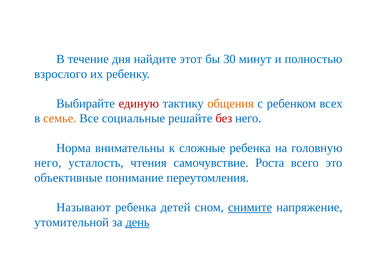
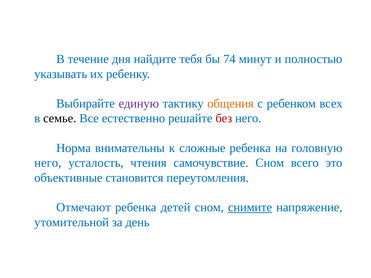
этот: этот -> тебя
30: 30 -> 74
взрослого: взрослого -> указывать
единую colour: red -> purple
семье colour: orange -> black
социальные: социальные -> естественно
самочувствие Роста: Роста -> Сном
понимание: понимание -> становится
Называют: Называют -> Отмечают
день underline: present -> none
